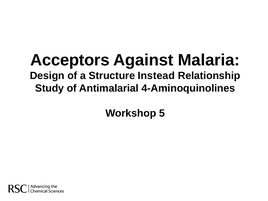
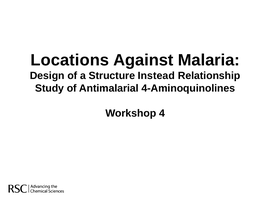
Acceptors: Acceptors -> Locations
5: 5 -> 4
